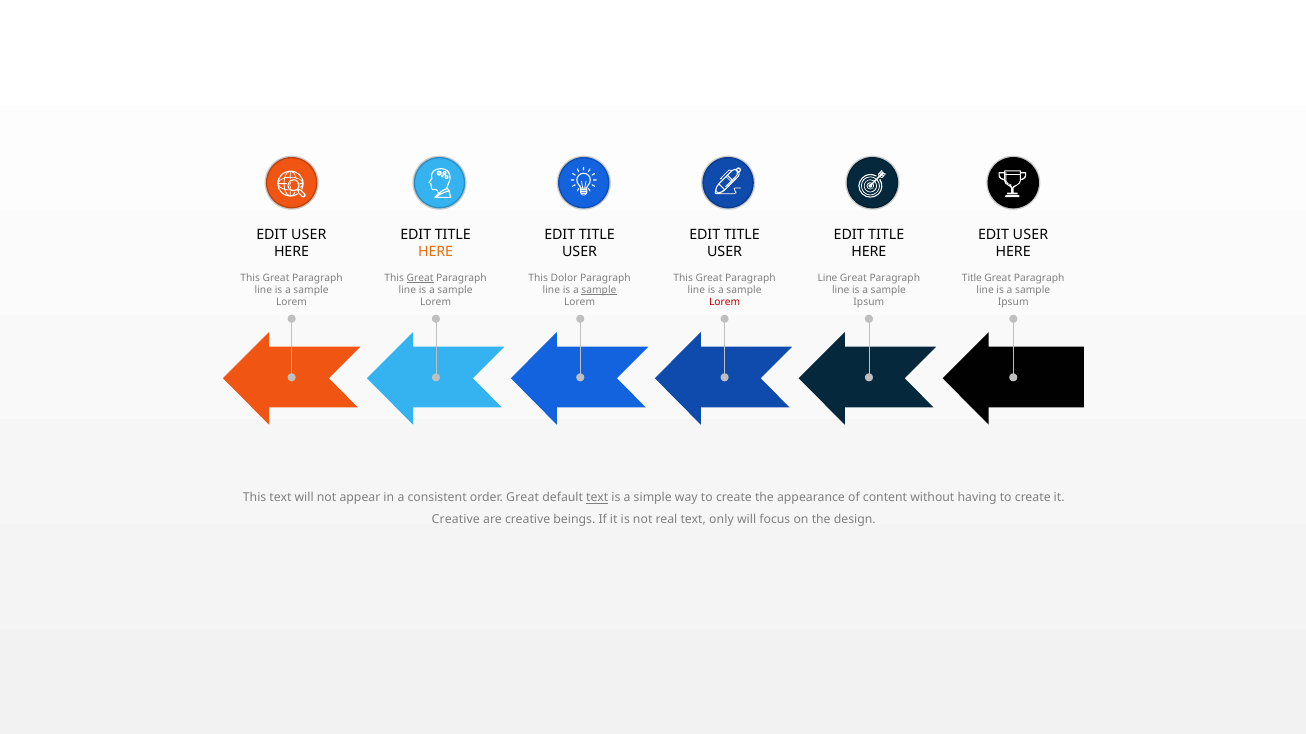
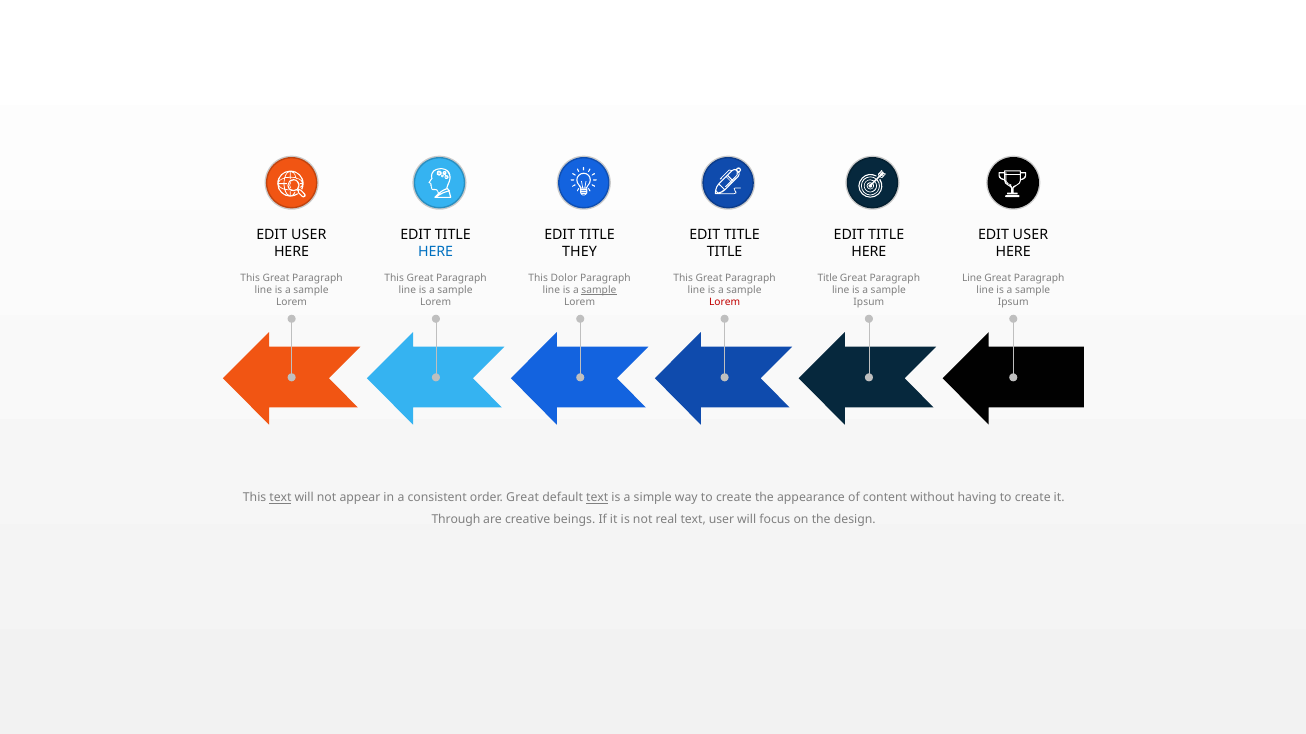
HERE at (436, 252) colour: orange -> blue
USER at (580, 252): USER -> THEY
USER at (725, 252): USER -> TITLE
Great at (420, 278) underline: present -> none
Line at (828, 278): Line -> Title
Title at (972, 278): Title -> Line
text at (280, 498) underline: none -> present
Creative at (456, 520): Creative -> Through
text only: only -> user
